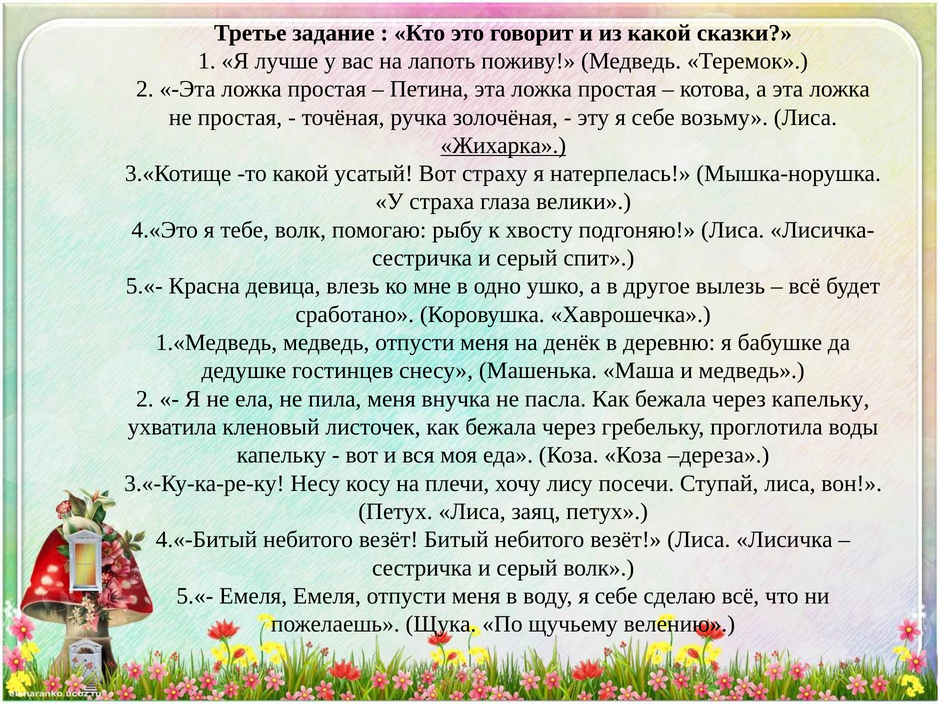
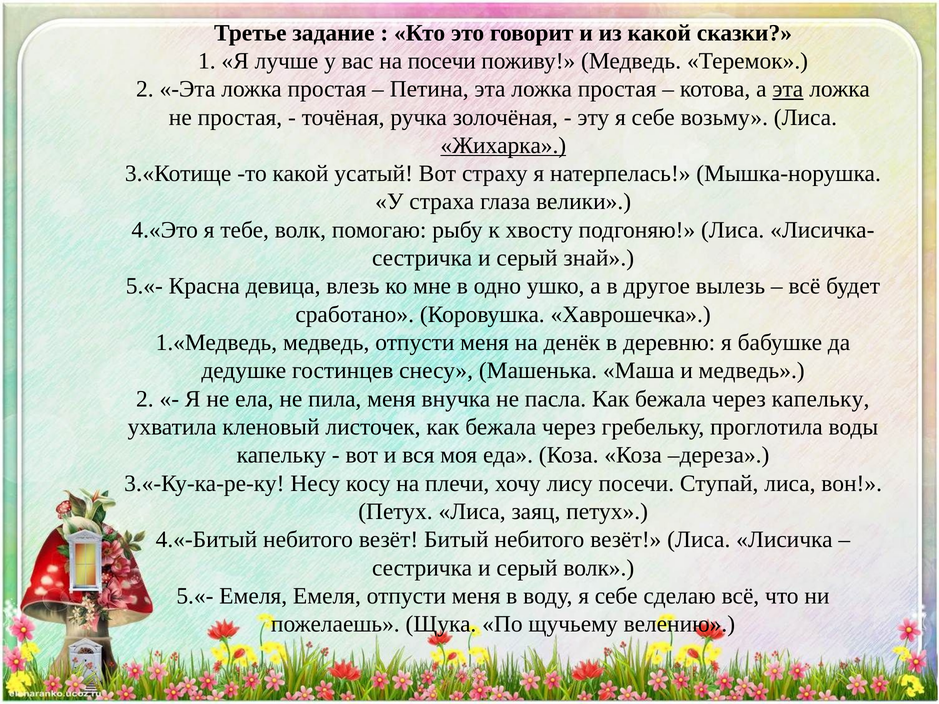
на лапоть: лапоть -> посечи
эта at (788, 89) underline: none -> present
спит: спит -> знай
